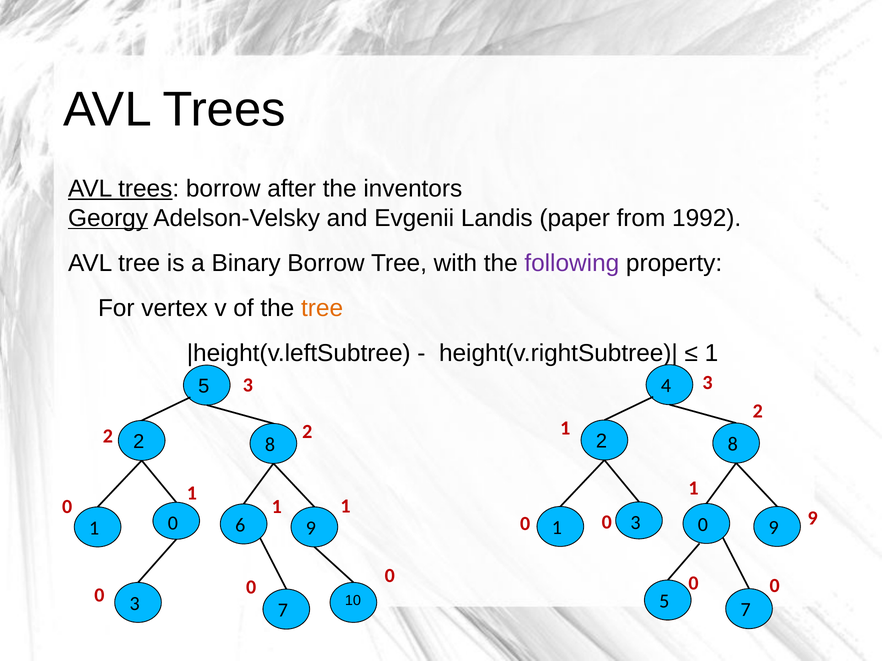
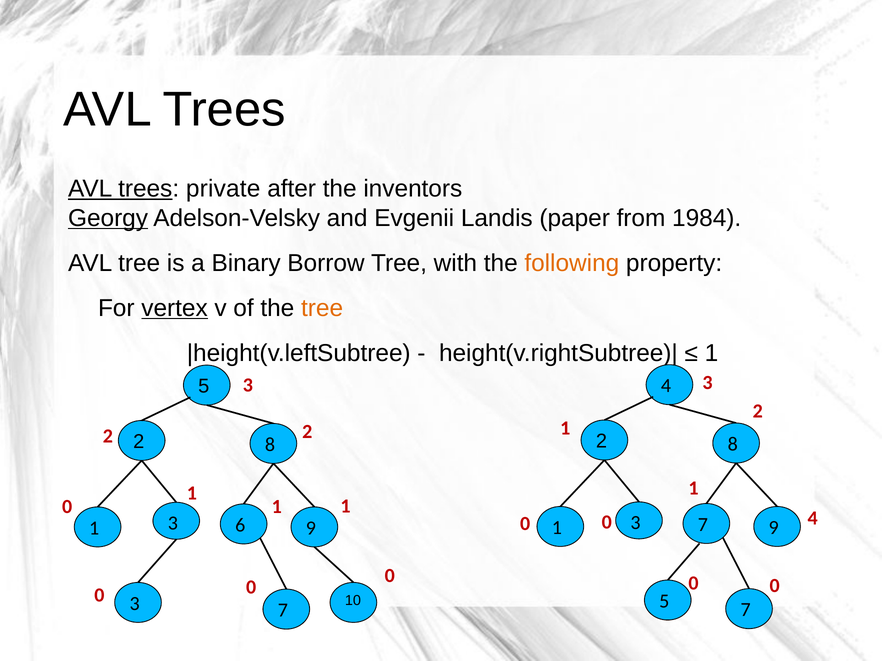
trees borrow: borrow -> private
1992: 1992 -> 1984
following colour: purple -> orange
vertex underline: none -> present
0 9: 9 -> 4
3 0: 0 -> 7
0 at (173, 523): 0 -> 3
